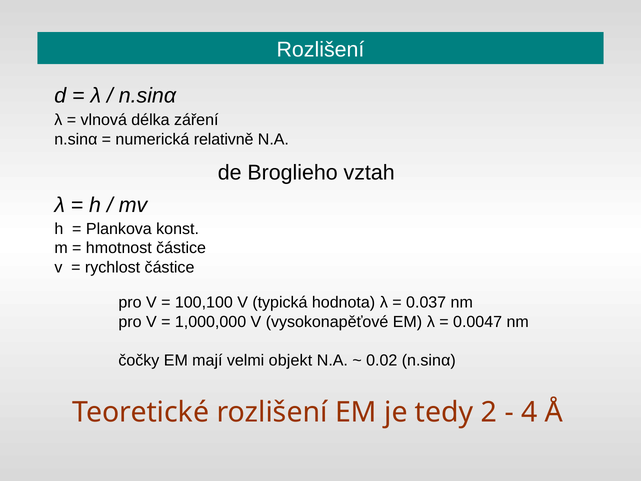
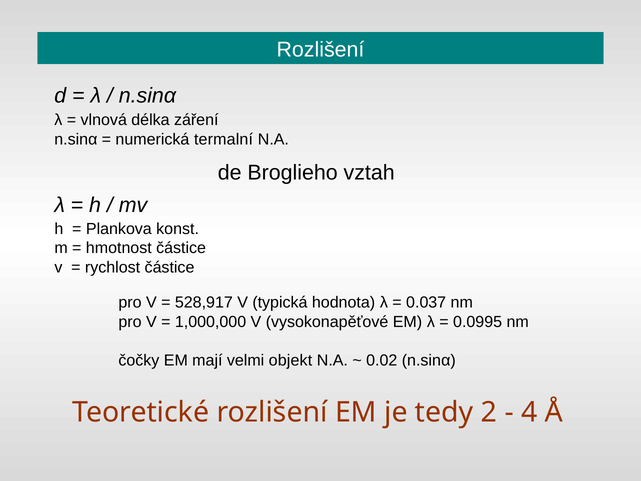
relativně: relativně -> termalní
100,100: 100,100 -> 528,917
0.0047: 0.0047 -> 0.0995
